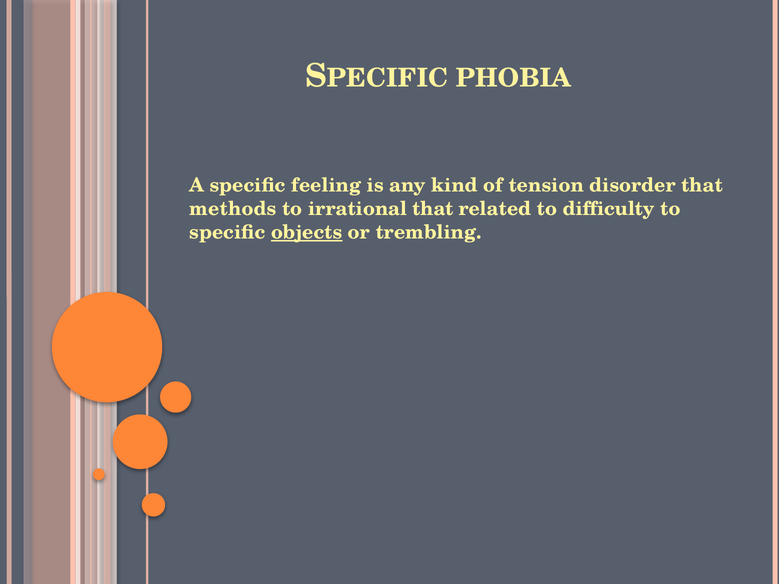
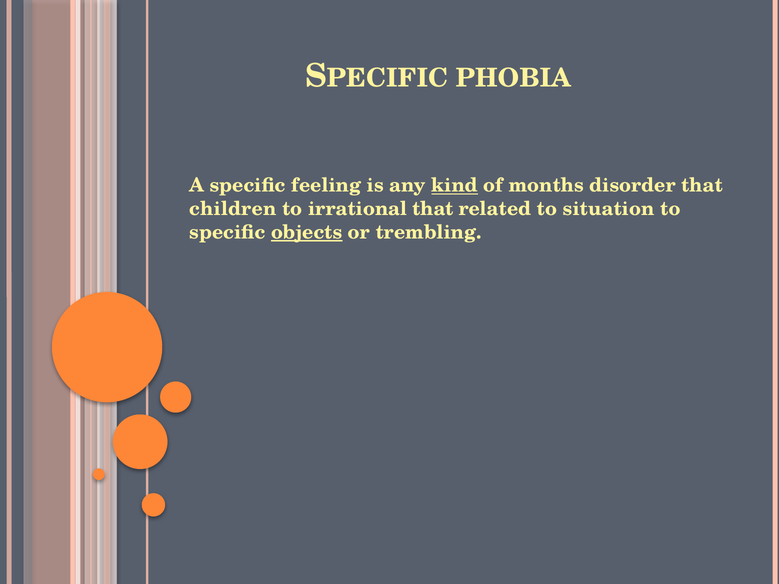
kind underline: none -> present
tension: tension -> months
methods: methods -> children
difficulty: difficulty -> situation
